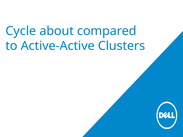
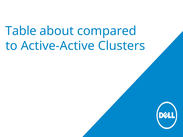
Cycle: Cycle -> Table
